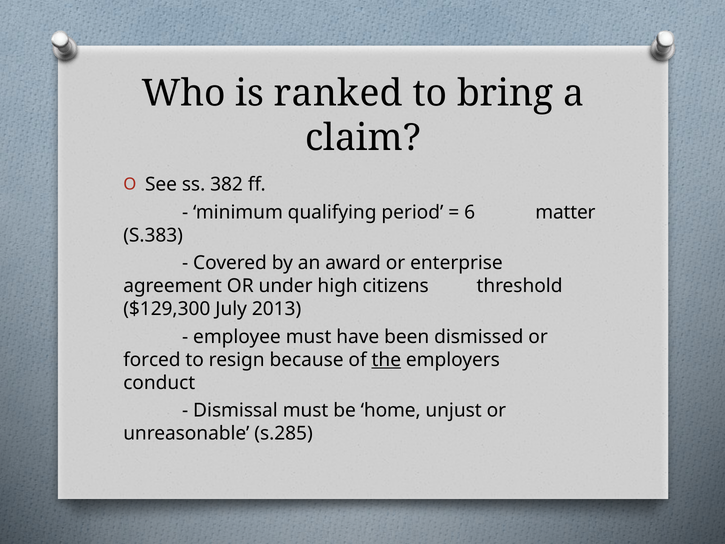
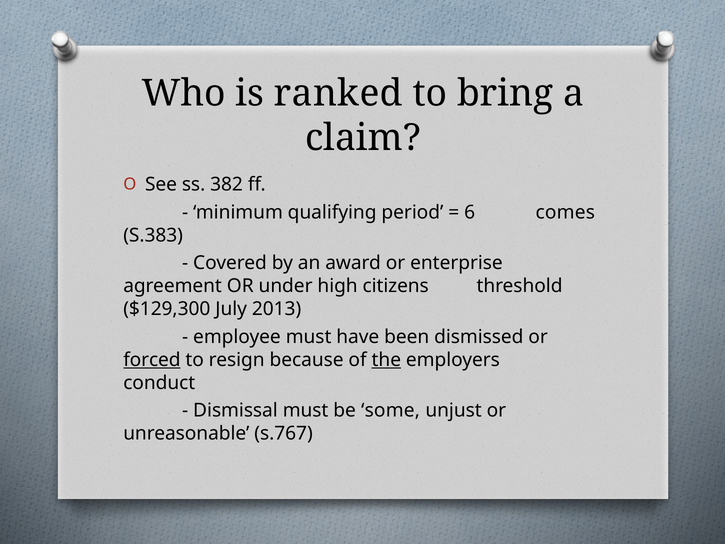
matter: matter -> comes
forced underline: none -> present
home: home -> some
s.285: s.285 -> s.767
